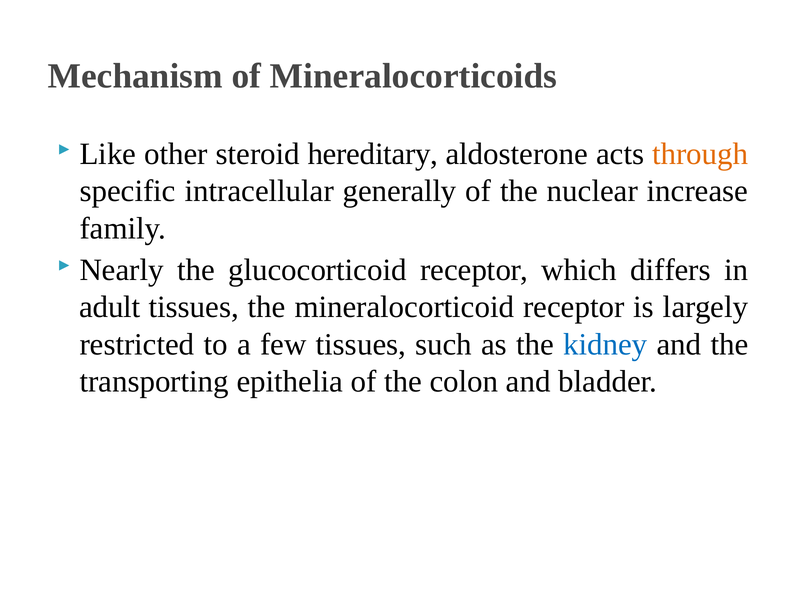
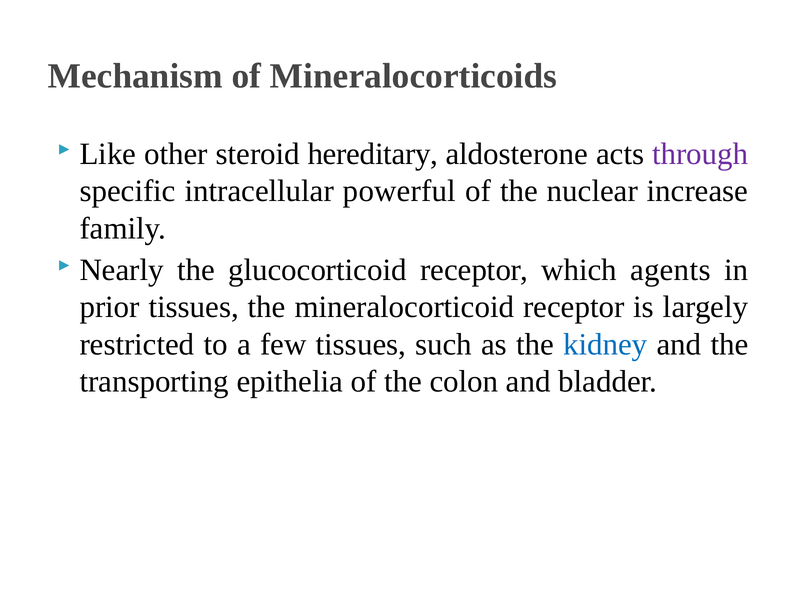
through colour: orange -> purple
generally: generally -> powerful
differs: differs -> agents
adult: adult -> prior
